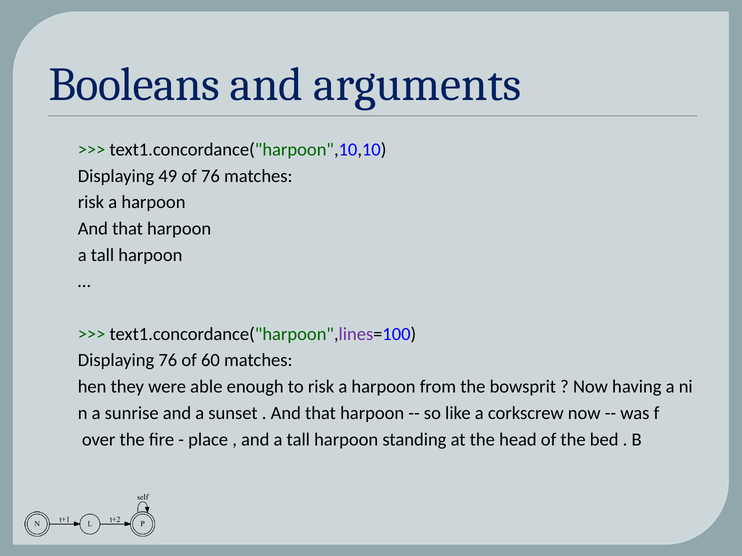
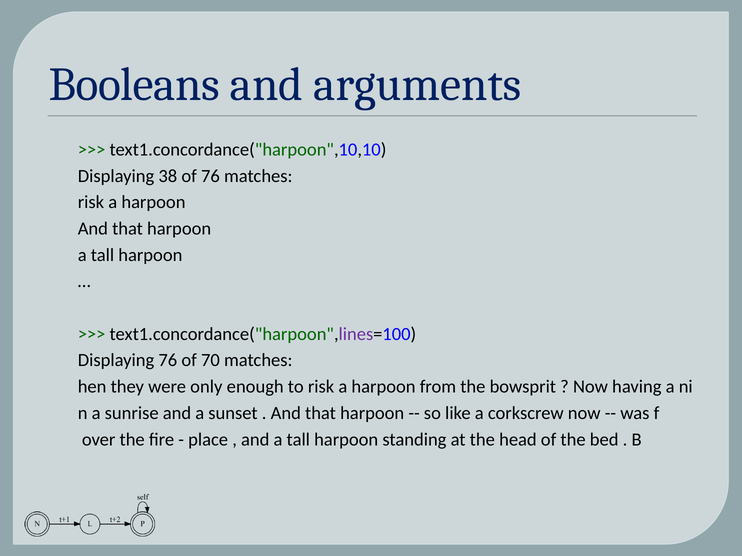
49: 49 -> 38
60: 60 -> 70
able: able -> only
